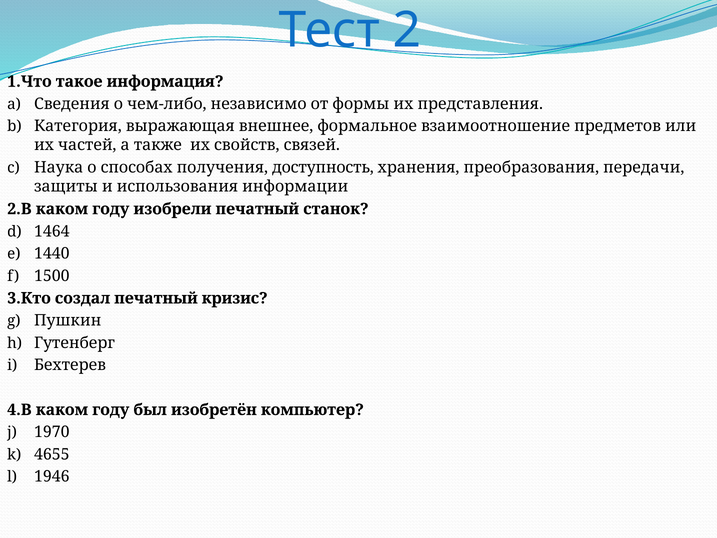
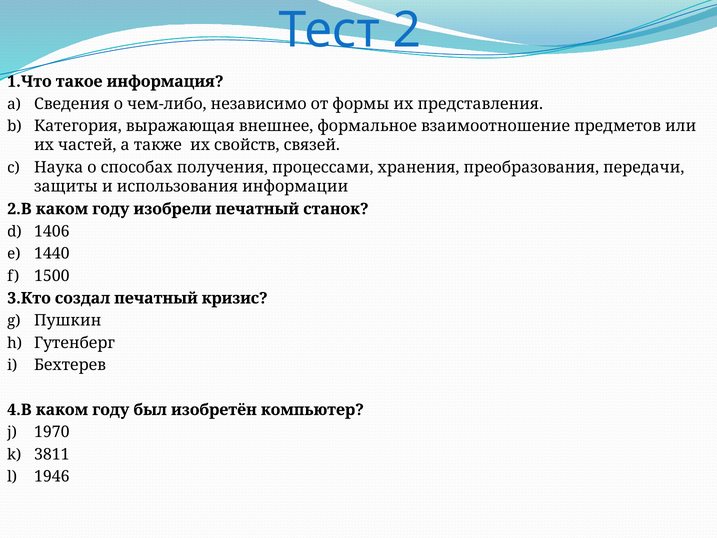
доступность: доступность -> процессами
1464: 1464 -> 1406
4655: 4655 -> 3811
